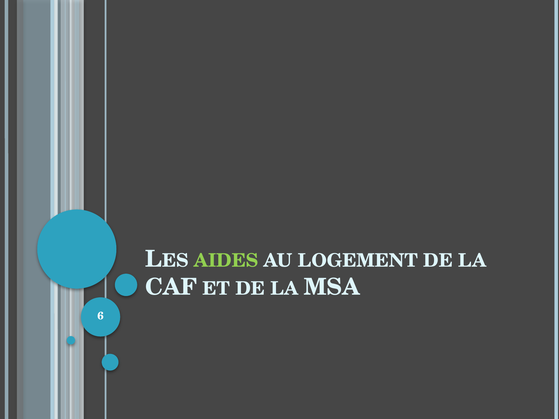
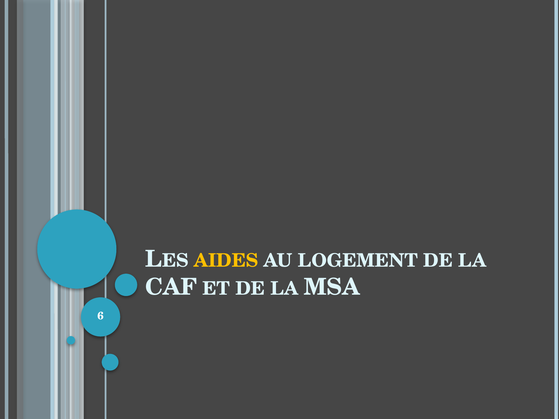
AIDES colour: light green -> yellow
